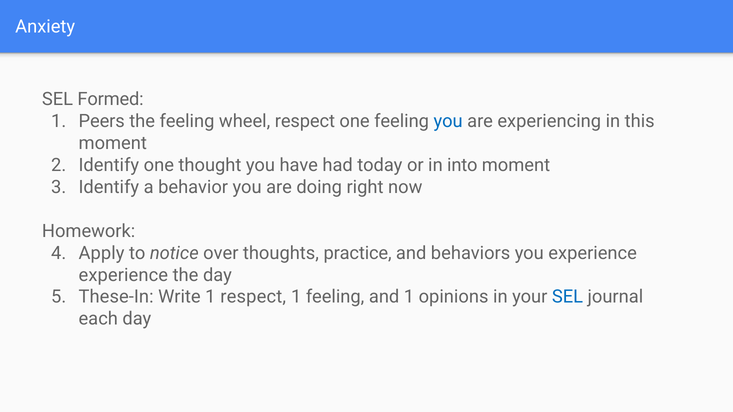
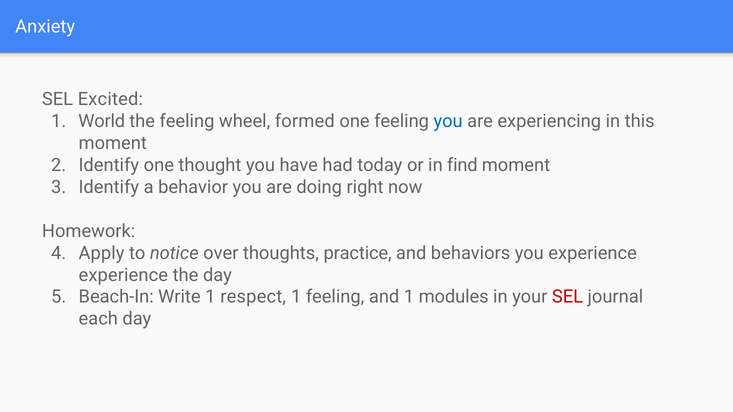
Formed: Formed -> Excited
Peers: Peers -> World
wheel respect: respect -> formed
into: into -> find
These-In: These-In -> Beach-In
opinions: opinions -> modules
SEL at (568, 297) colour: blue -> red
